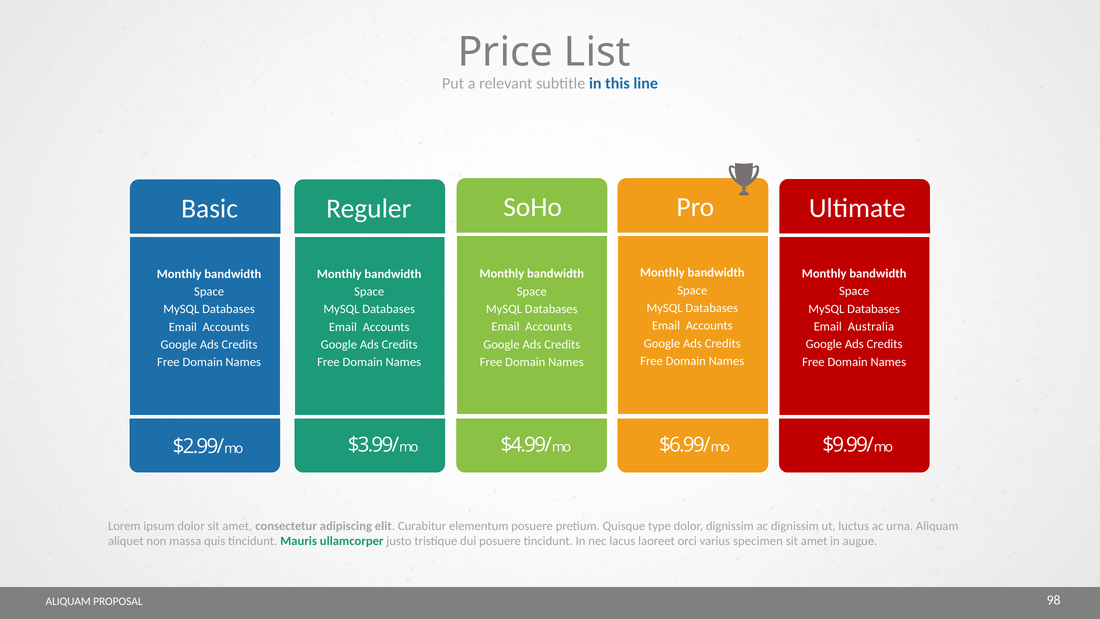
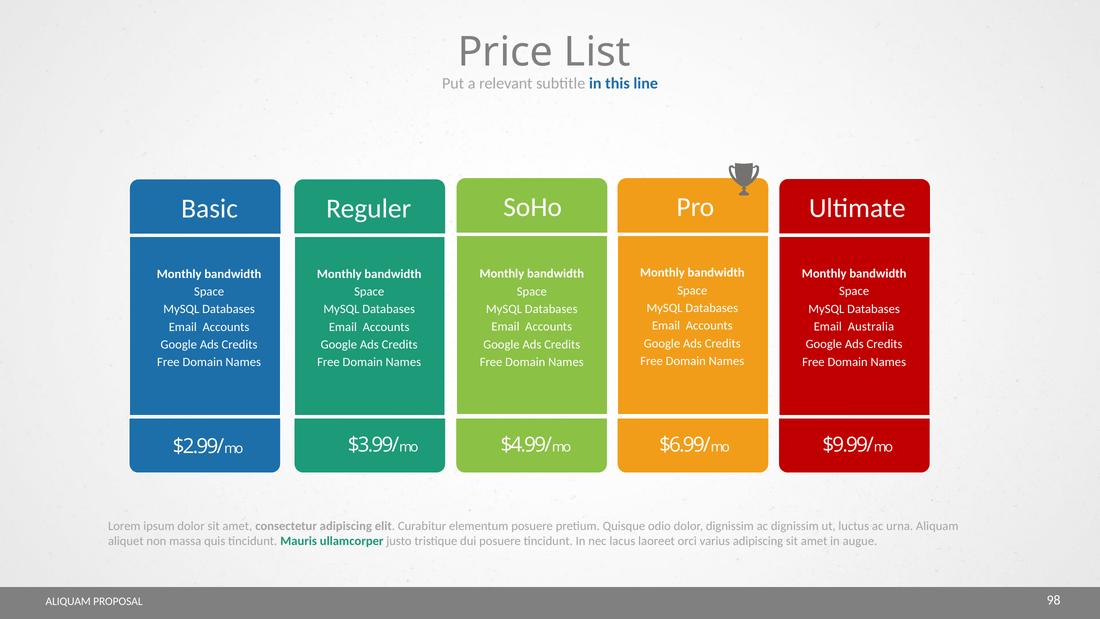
type: type -> odio
varius specimen: specimen -> adipiscing
